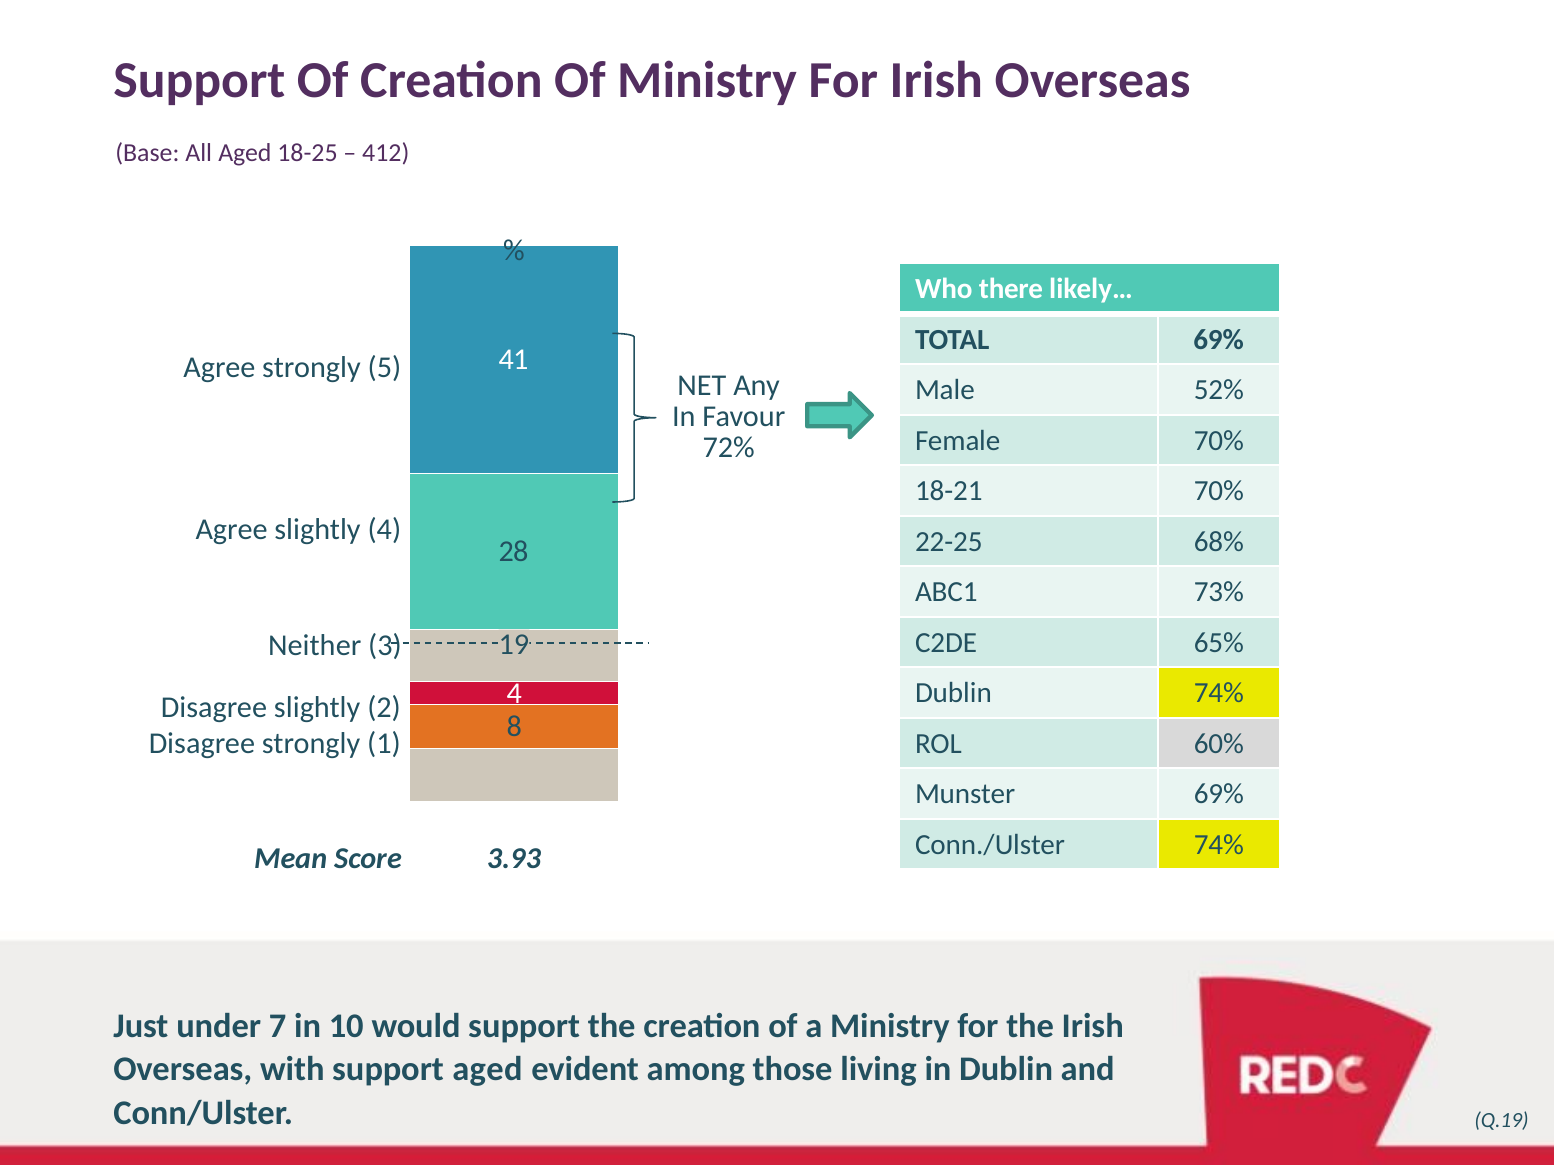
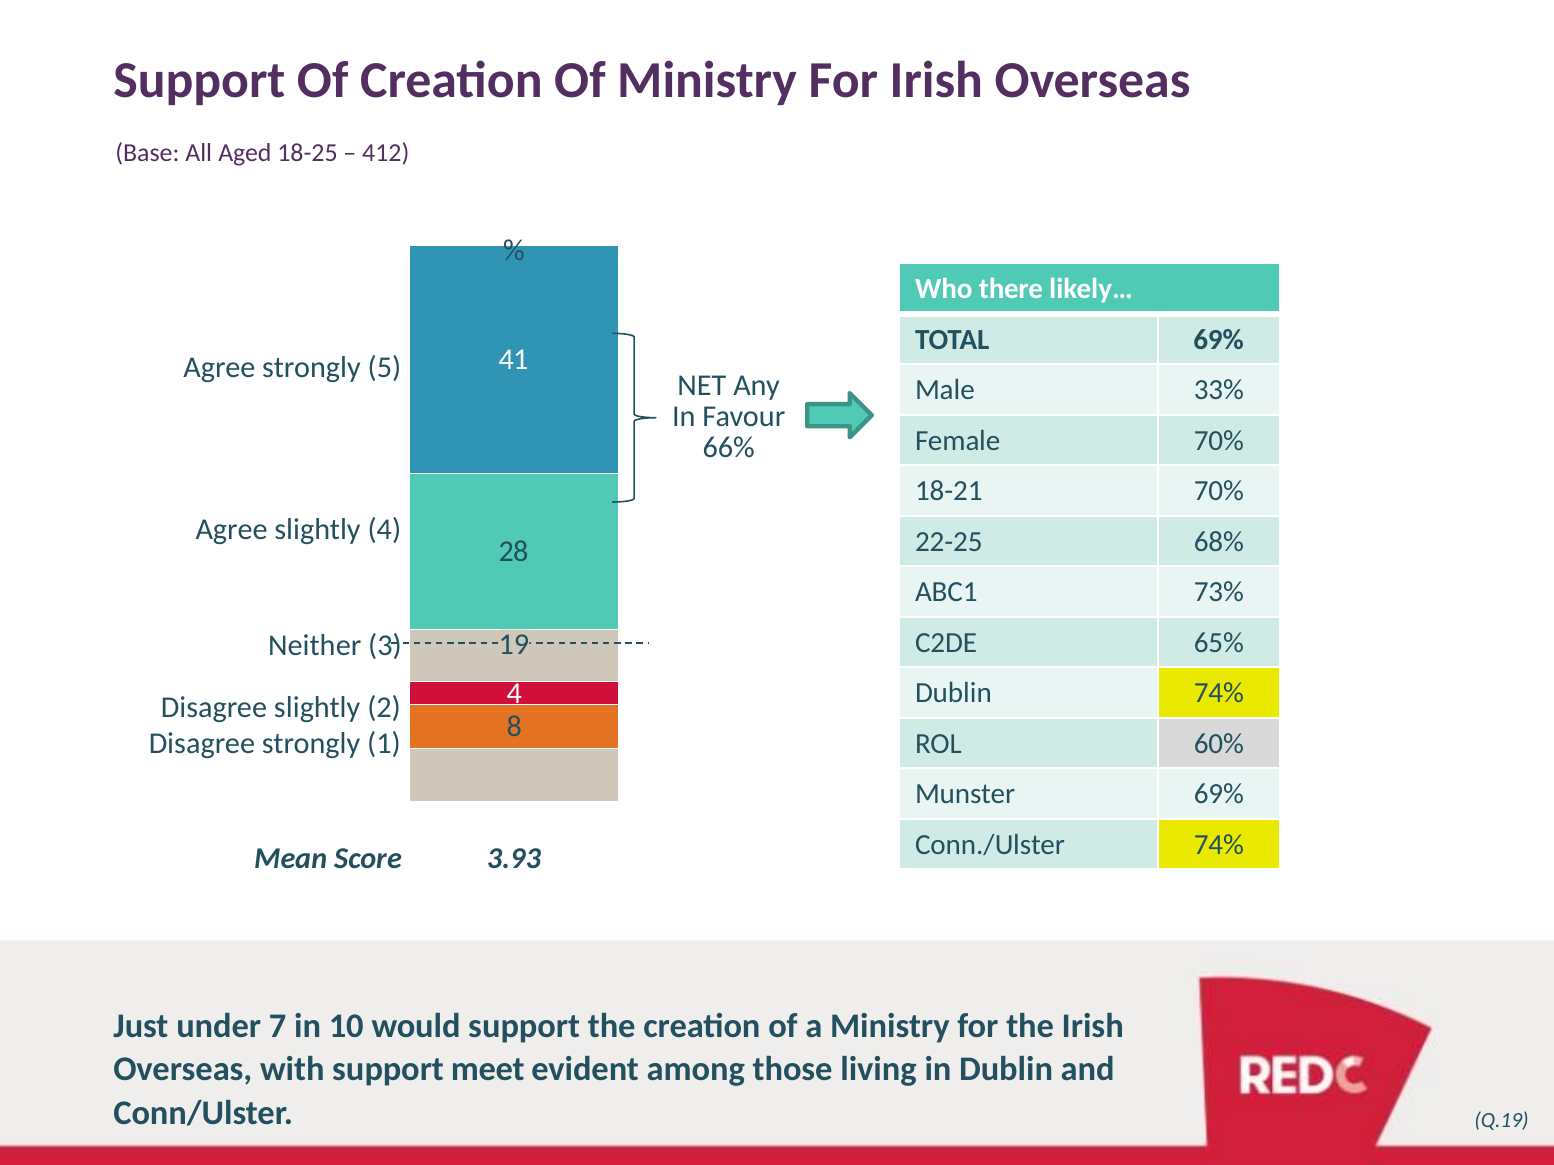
52%: 52% -> 33%
72%: 72% -> 66%
support aged: aged -> meet
